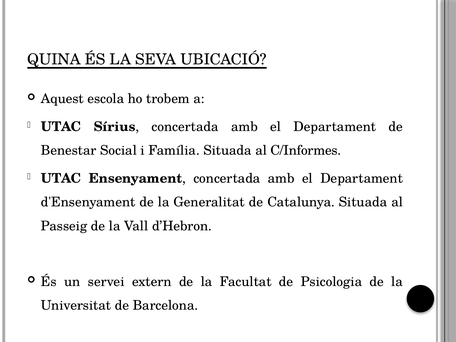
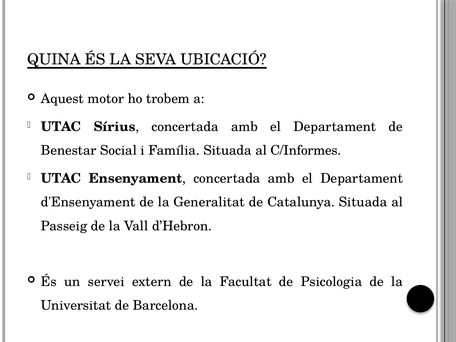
escola: escola -> motor
